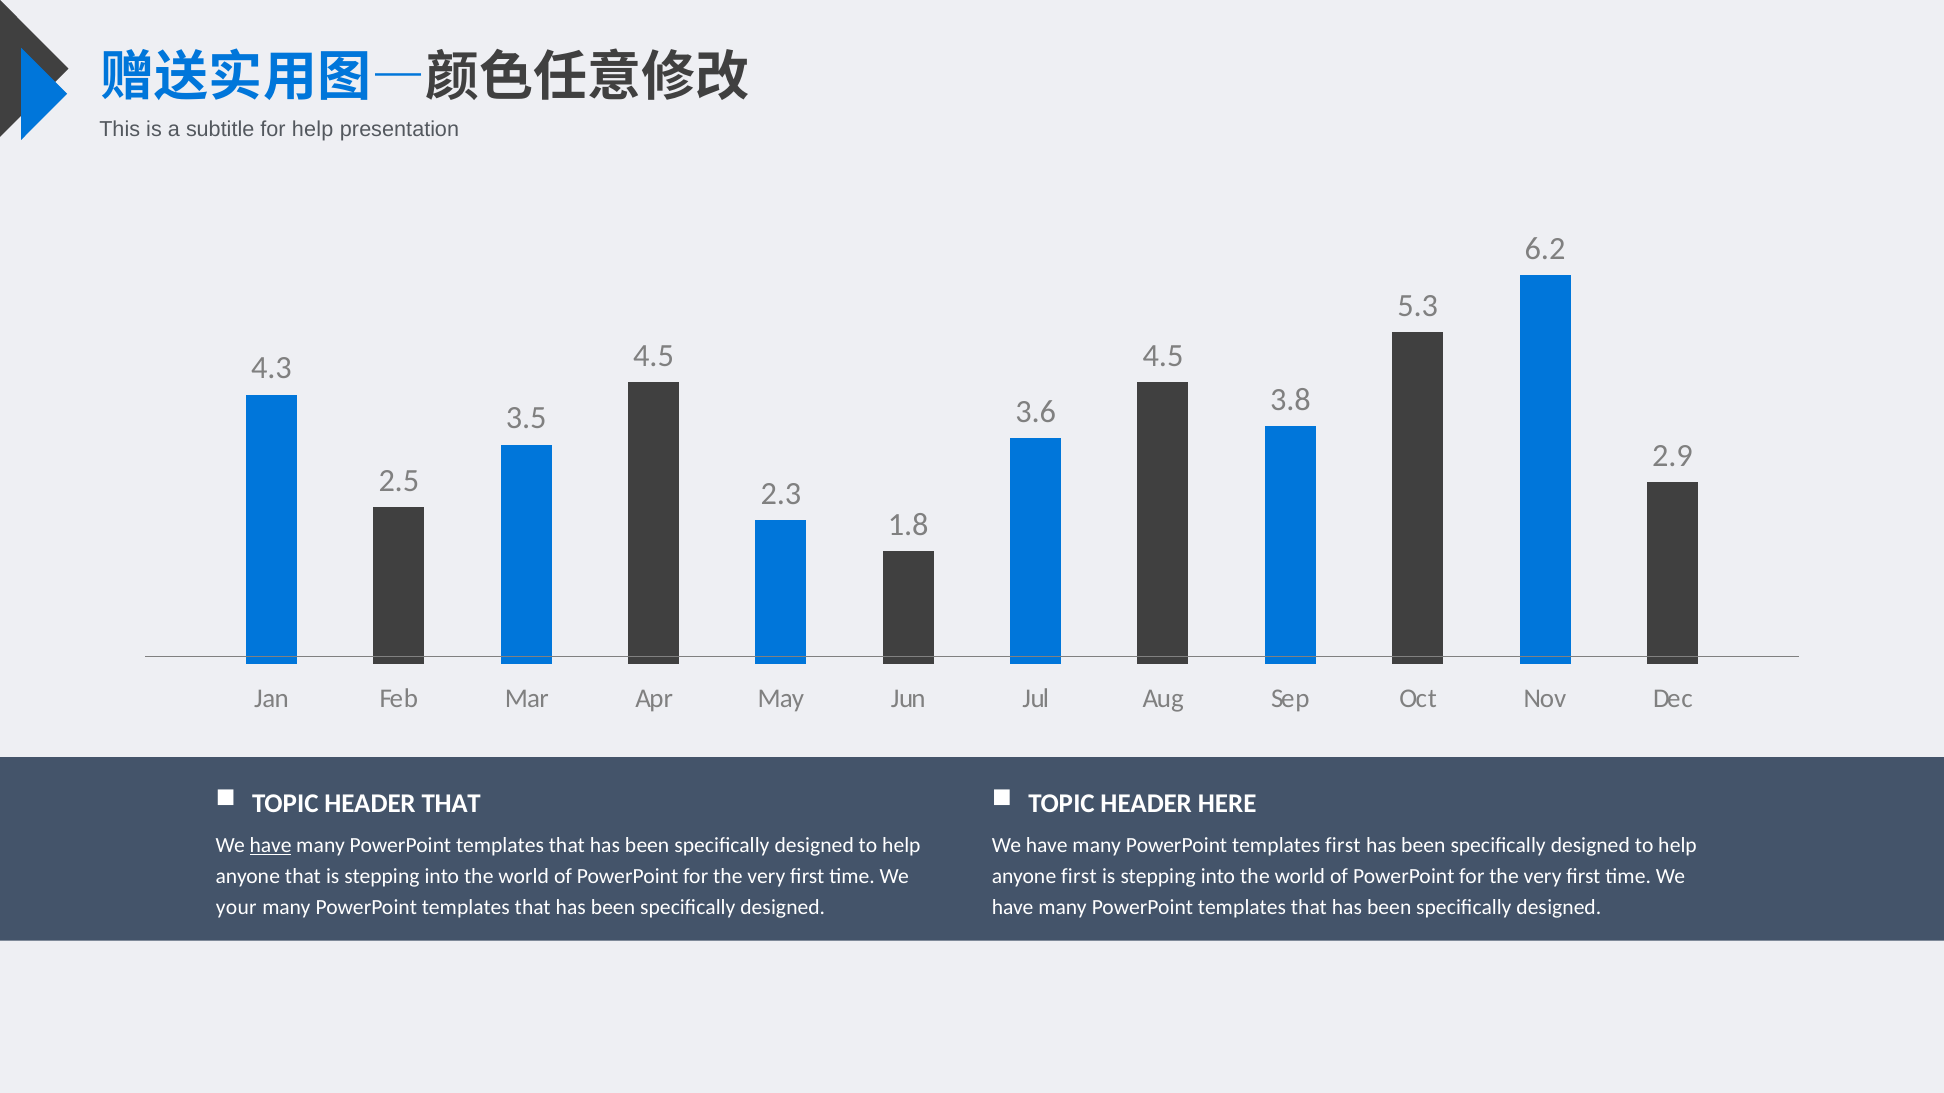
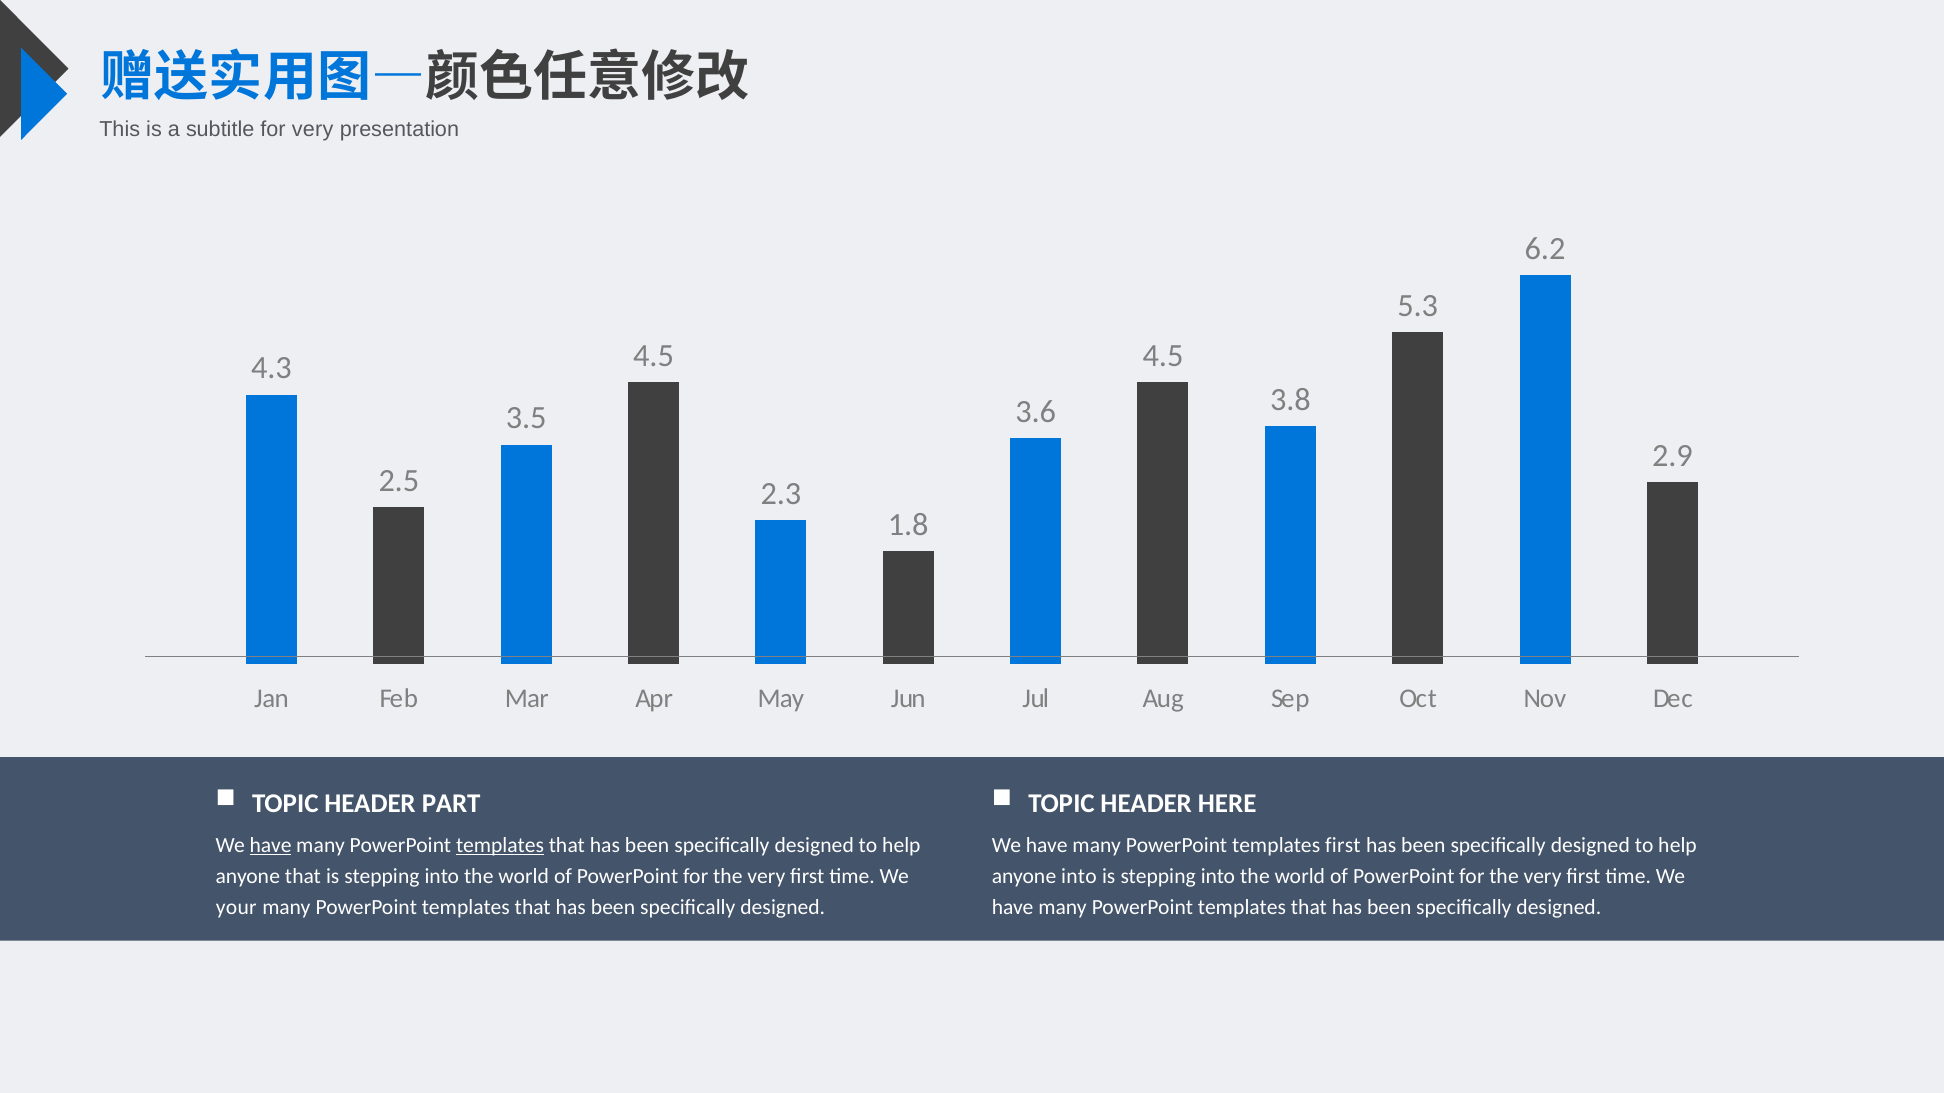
for help: help -> very
HEADER THAT: THAT -> PART
templates at (500, 845) underline: none -> present
anyone first: first -> into
